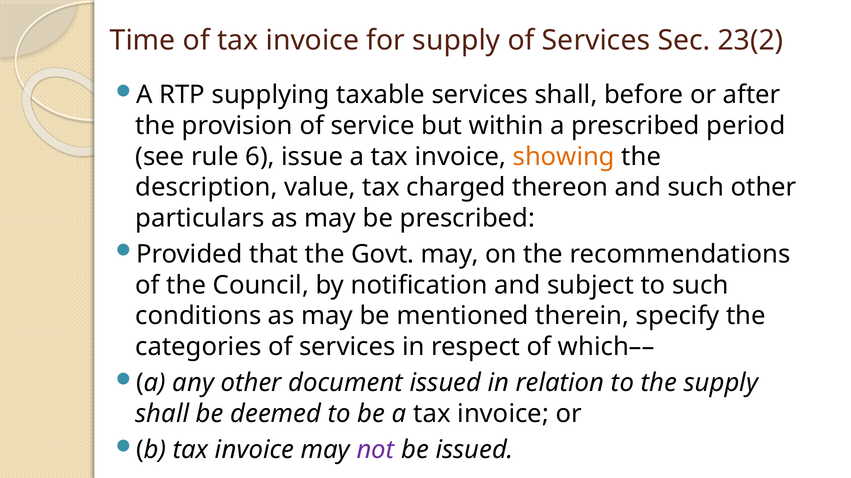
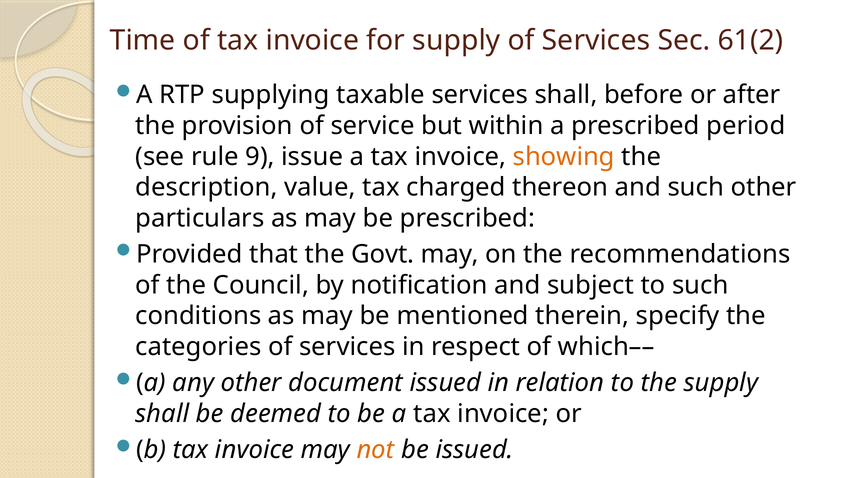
23(2: 23(2 -> 61(2
6: 6 -> 9
not colour: purple -> orange
